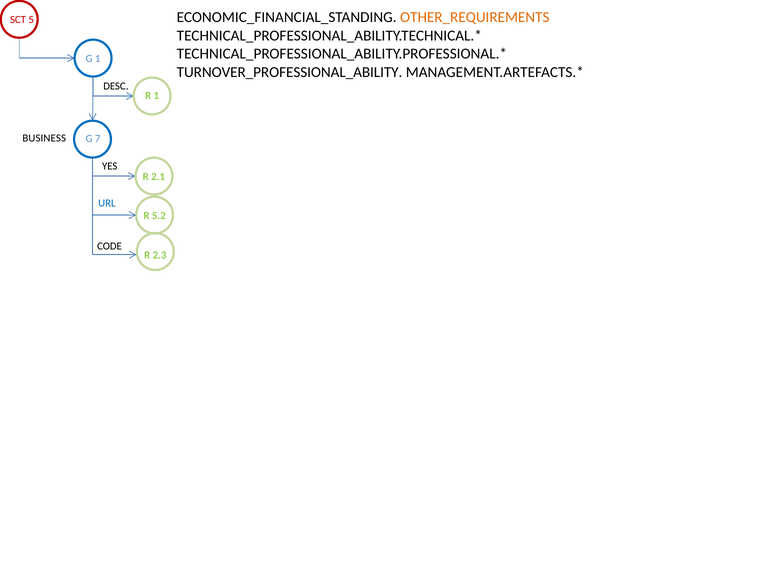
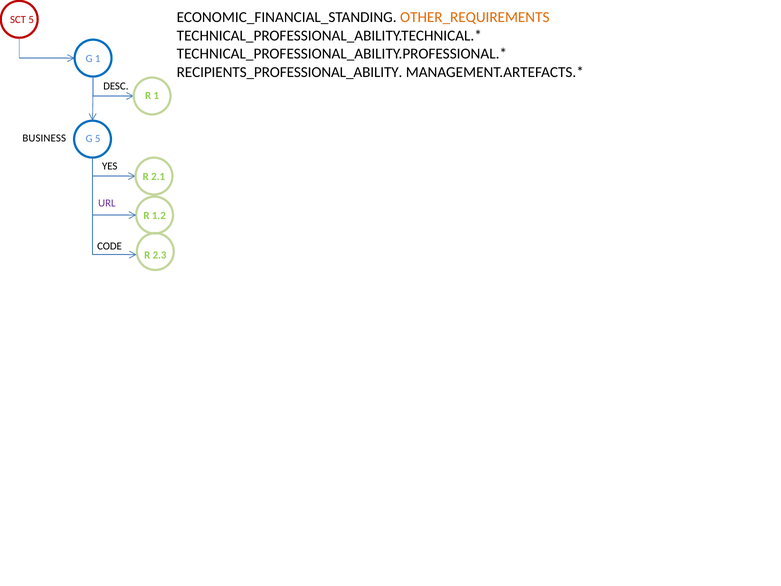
TURNOVER_PROFESSIONAL_ABILITY: TURNOVER_PROFESSIONAL_ABILITY -> RECIPIENTS_PROFESSIONAL_ABILITY
G 7: 7 -> 5
URL colour: blue -> purple
5.2: 5.2 -> 1.2
